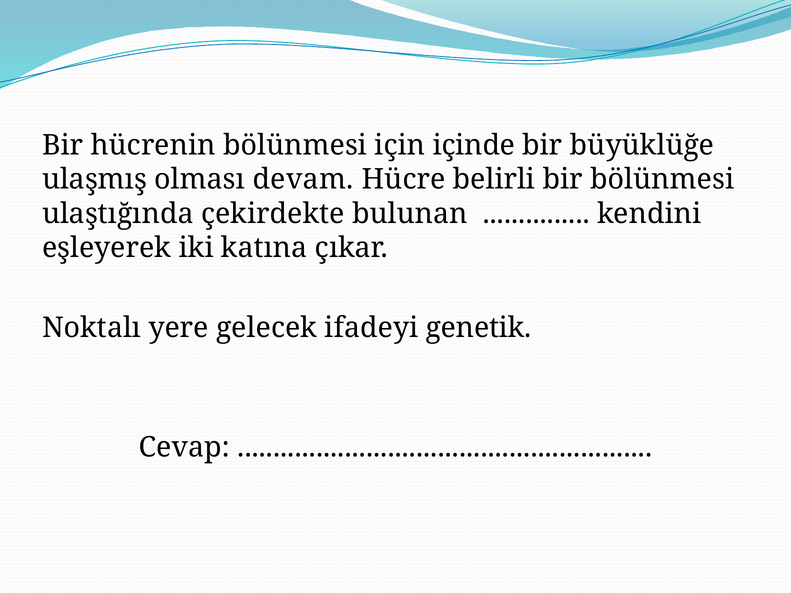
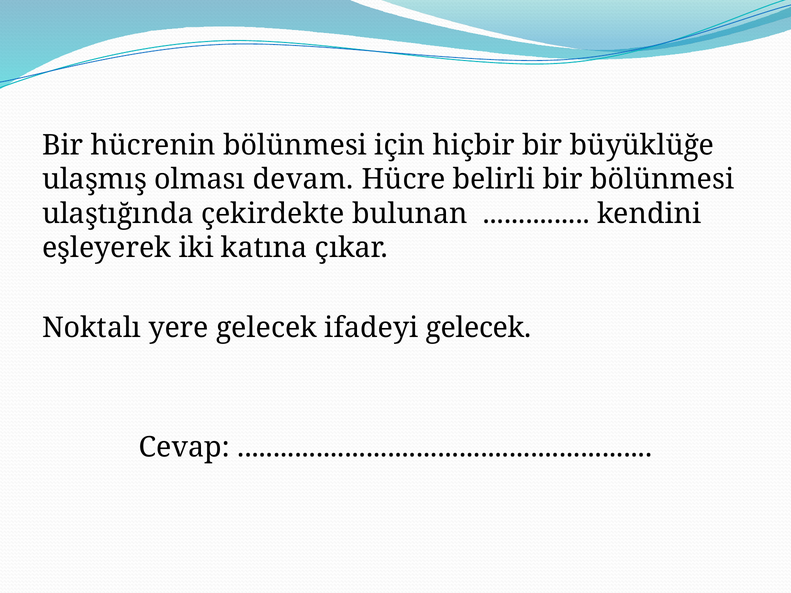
içinde: içinde -> hiçbir
ifadeyi genetik: genetik -> gelecek
